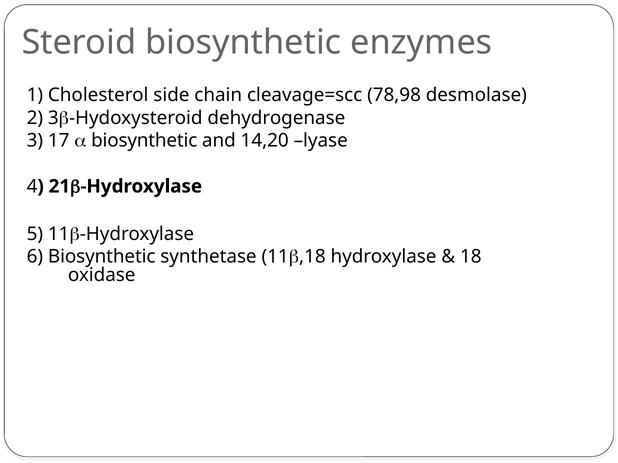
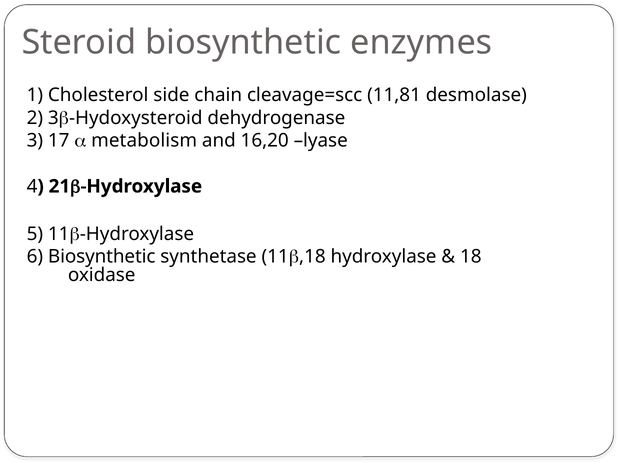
78,98: 78,98 -> 11,81
biosynthetic at (144, 141): biosynthetic -> metabolism
14,20: 14,20 -> 16,20
